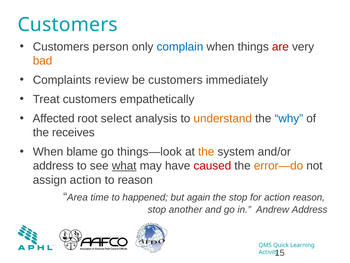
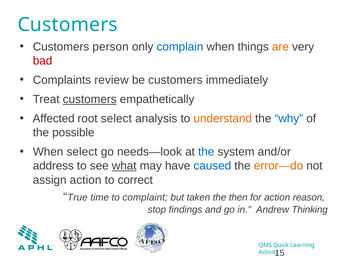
are colour: red -> orange
bad colour: orange -> red
customers at (90, 99) underline: none -> present
receives: receives -> possible
When blame: blame -> select
things—look: things—look -> needs—look
the at (206, 152) colour: orange -> blue
caused colour: red -> blue
to reason: reason -> correct
Area: Area -> True
happened: happened -> complaint
again: again -> taken
the stop: stop -> then
another: another -> findings
Andrew Address: Address -> Thinking
